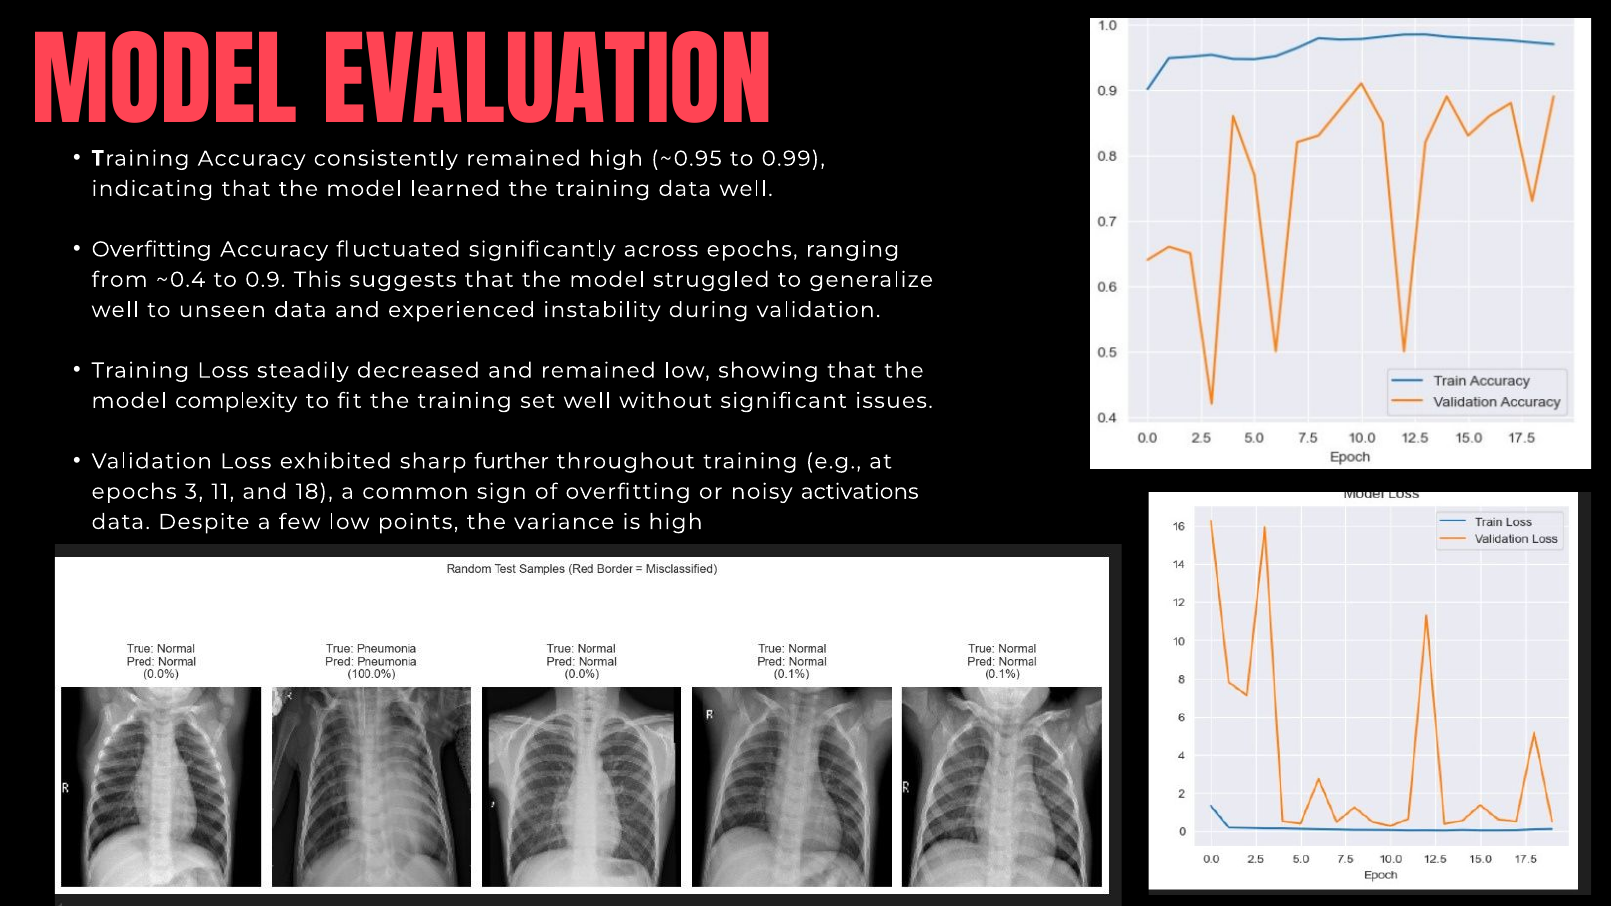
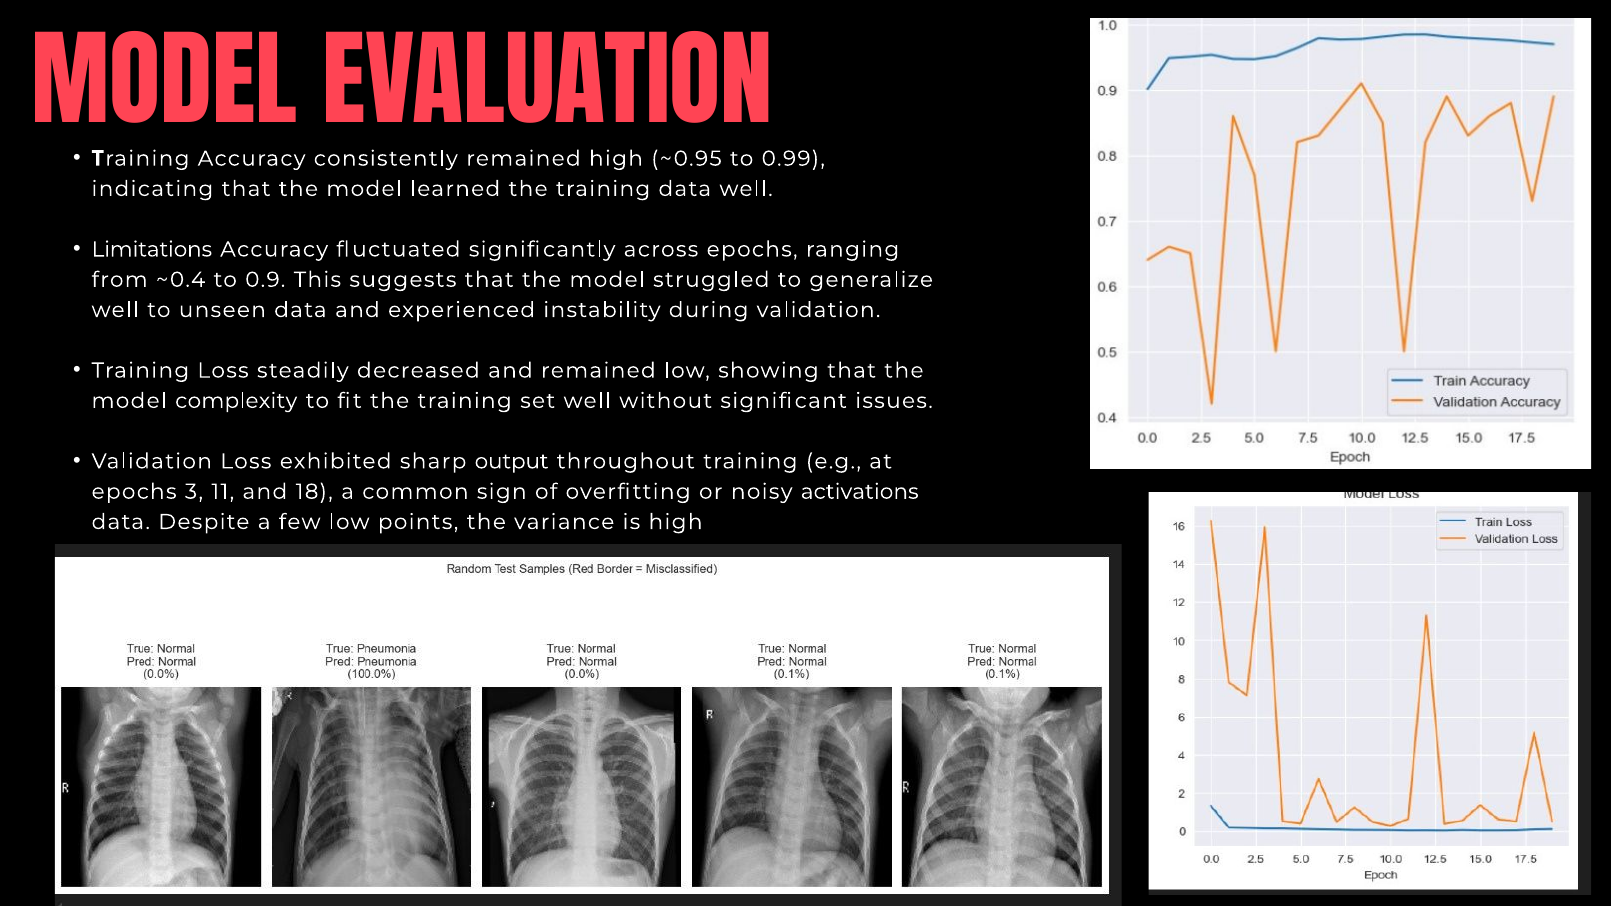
Overfitting at (152, 249): Overfitting -> Limitations
further: further -> output
